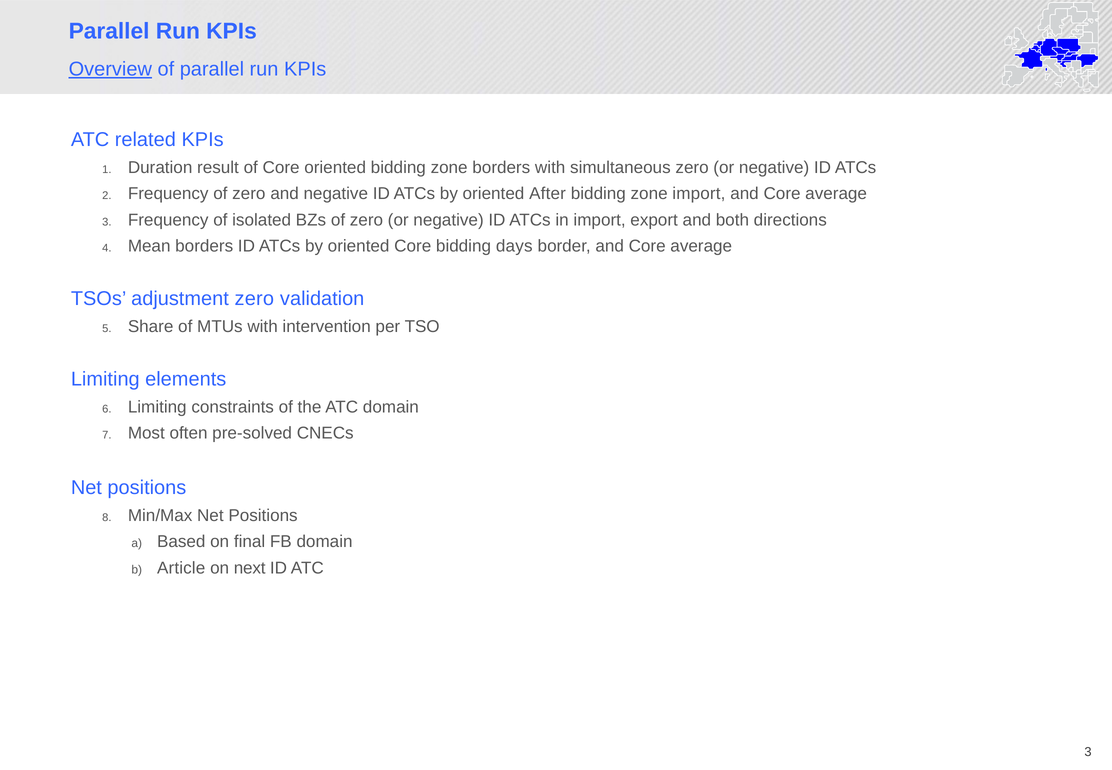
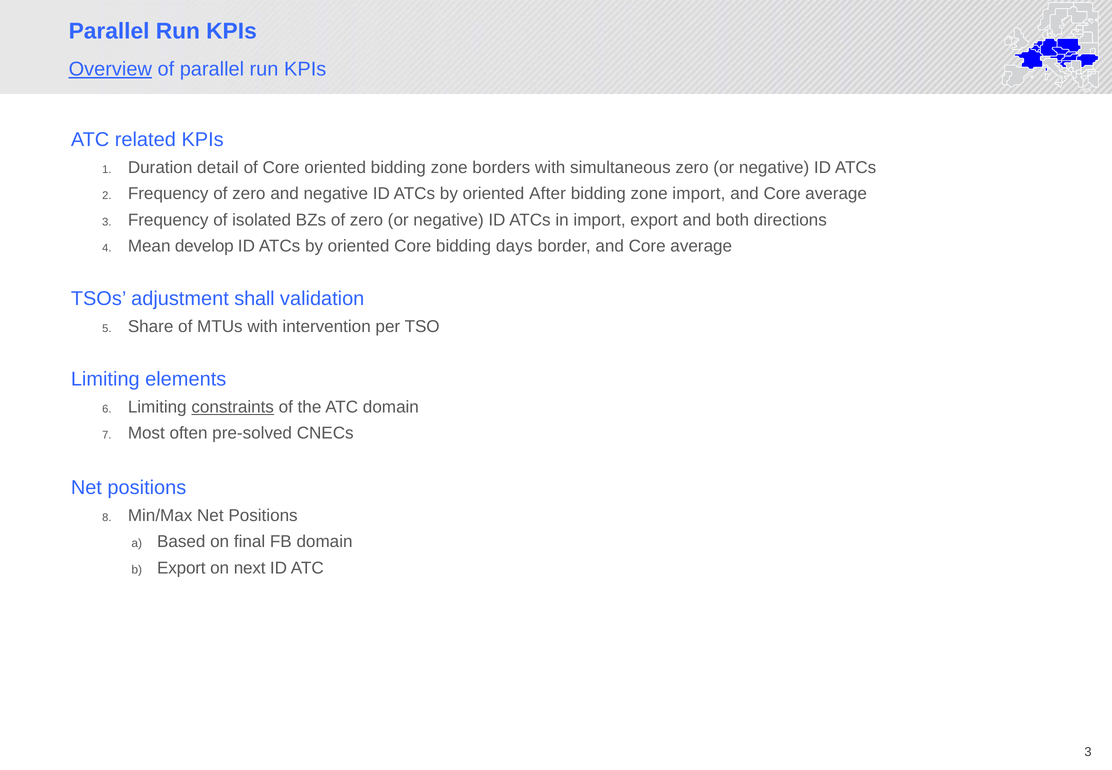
result: result -> detail
Mean borders: borders -> develop
adjustment zero: zero -> shall
constraints underline: none -> present
Article at (181, 568): Article -> Export
